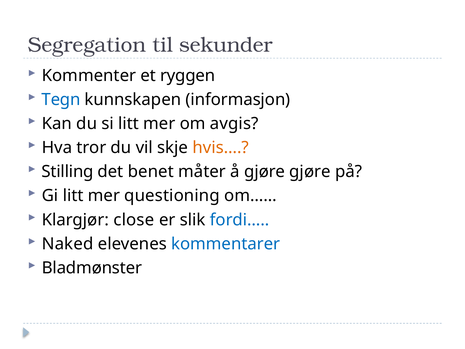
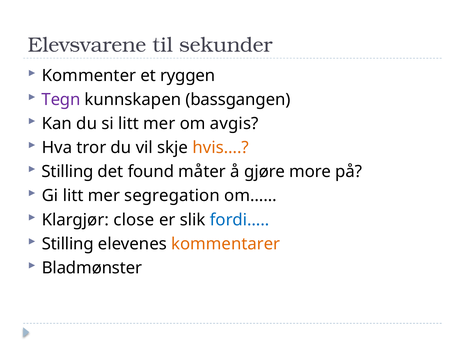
Segregation: Segregation -> Elevsvarene
Tegn colour: blue -> purple
informasjon: informasjon -> bassgangen
benet: benet -> found
gjøre gjøre: gjøre -> more
questioning: questioning -> segregation
Naked at (68, 244): Naked -> Stilling
kommentarer colour: blue -> orange
